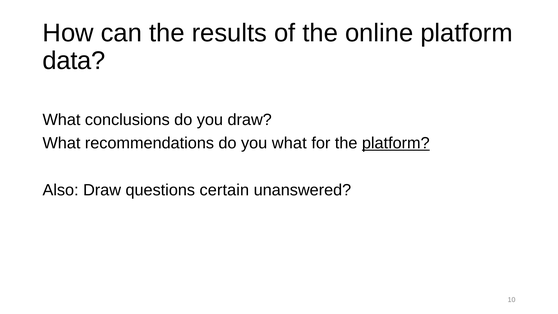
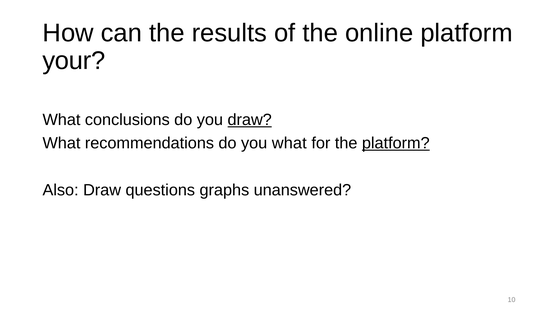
data: data -> your
draw at (250, 120) underline: none -> present
certain: certain -> graphs
